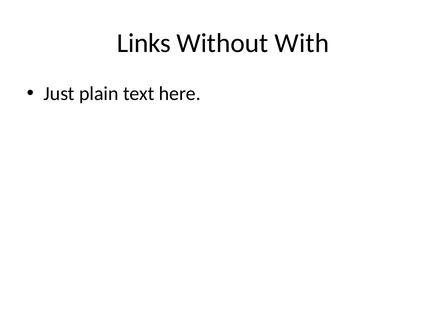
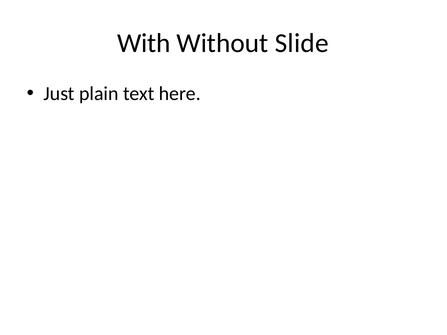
Links: Links -> With
With: With -> Slide
